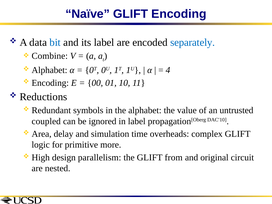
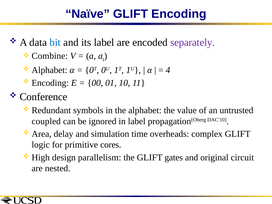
separately colour: blue -> purple
Reductions: Reductions -> Conference
more: more -> cores
from: from -> gates
